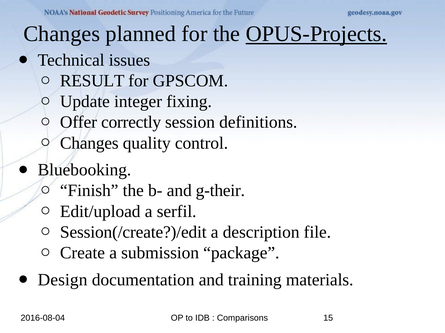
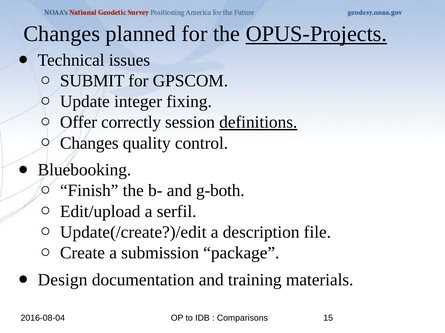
RESULT: RESULT -> SUBMIT
definitions underline: none -> present
g-their: g-their -> g-both
Session(/create?)/edit: Session(/create?)/edit -> Update(/create?)/edit
